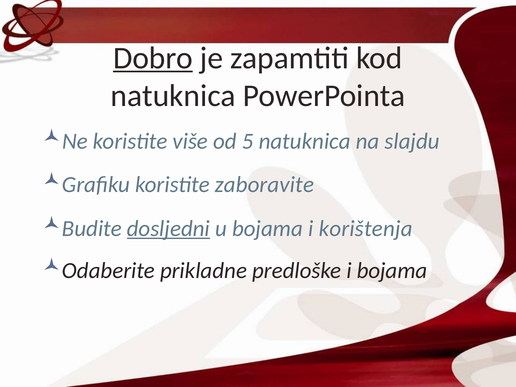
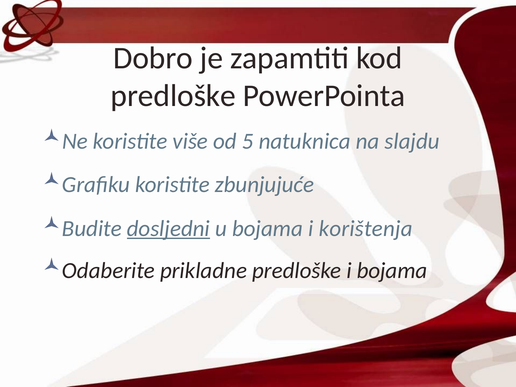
Dobro underline: present -> none
natuknica at (173, 96): natuknica -> predloške
zaboravite: zaboravite -> zbunjujuće
